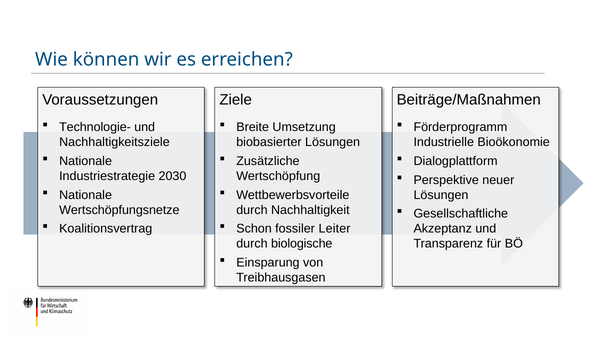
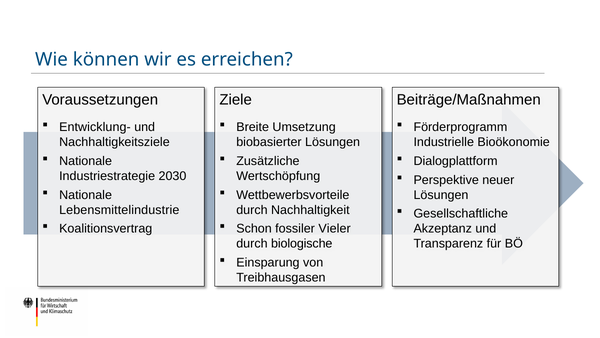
Technologie-: Technologie- -> Entwicklung-
Wertschöpfungsnetze: Wertschöpfungsnetze -> Lebensmittelindustrie
Leiter: Leiter -> Vieler
